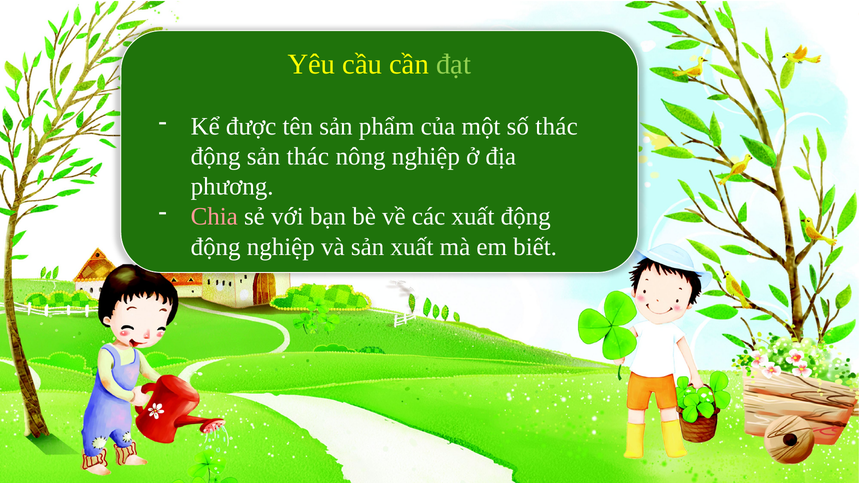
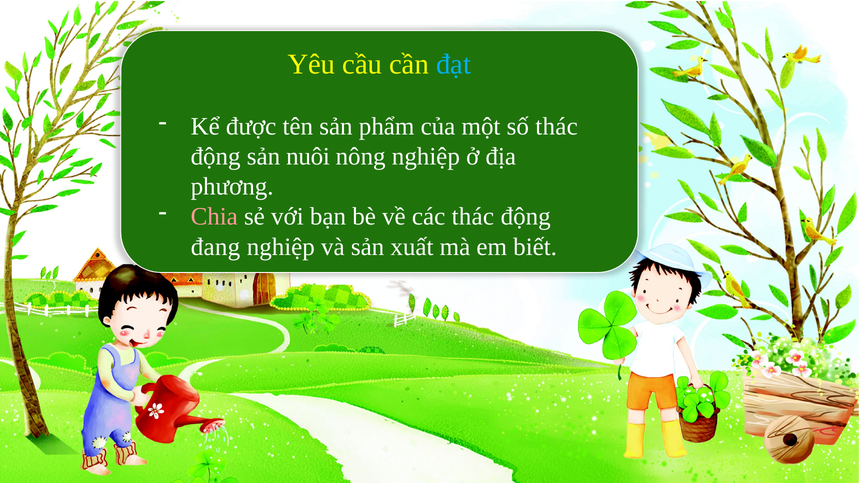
đạt colour: light green -> light blue
sản thác: thác -> nuôi
các xuất: xuất -> thác
động at (216, 247): động -> đang
